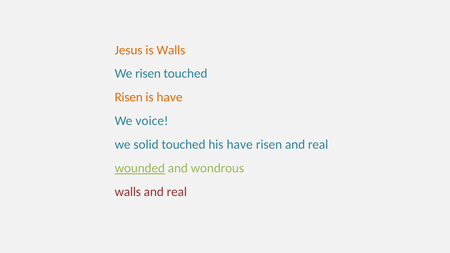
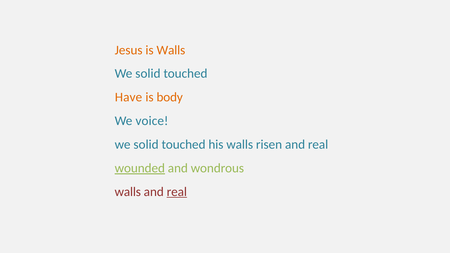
risen at (148, 74): risen -> solid
Risen at (129, 97): Risen -> Have
is have: have -> body
his have: have -> walls
real at (177, 192) underline: none -> present
